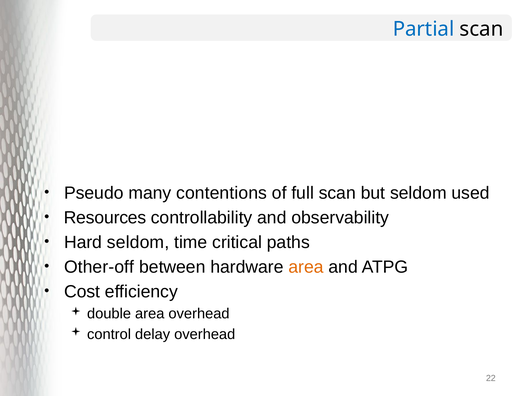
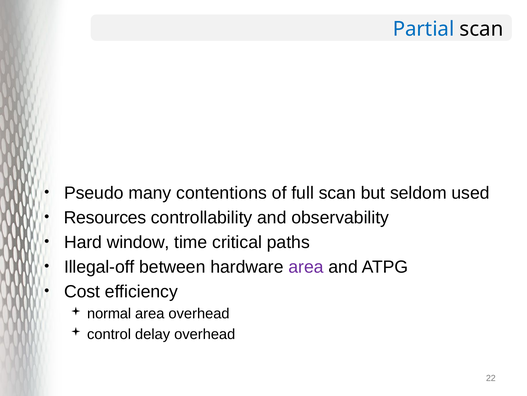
Hard seldom: seldom -> window
Other-off: Other-off -> Illegal-off
area at (306, 266) colour: orange -> purple
double: double -> normal
